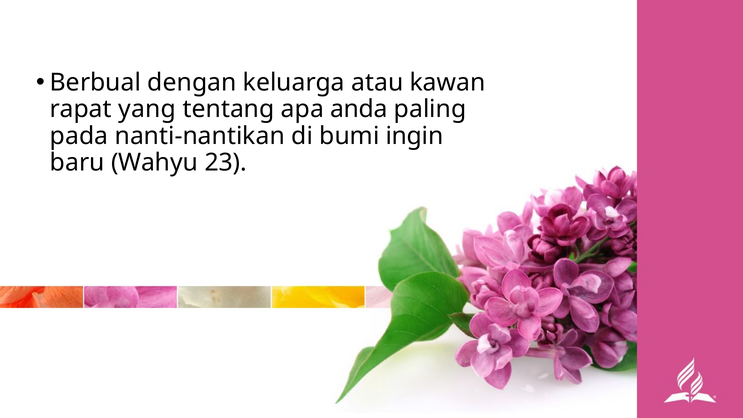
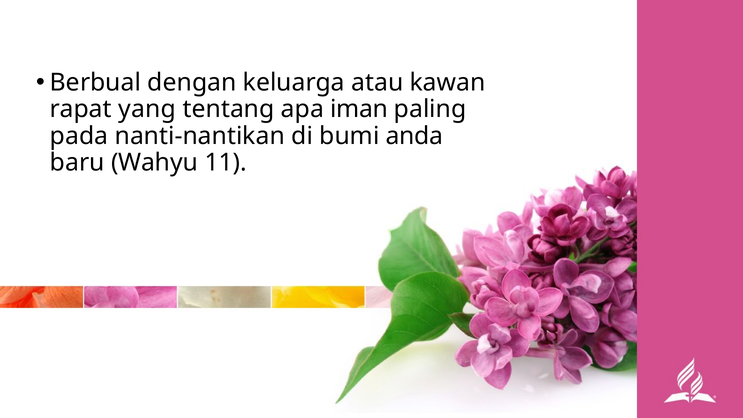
anda: anda -> iman
ingin: ingin -> anda
23: 23 -> 11
